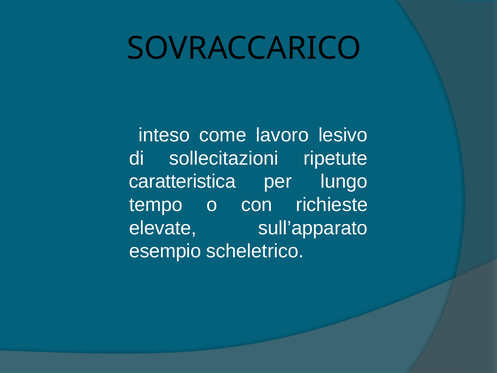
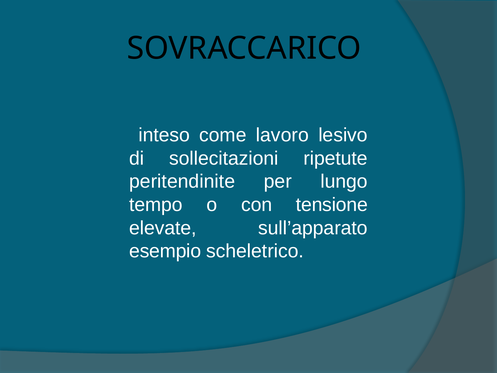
caratteristica: caratteristica -> peritendinite
richieste: richieste -> tensione
